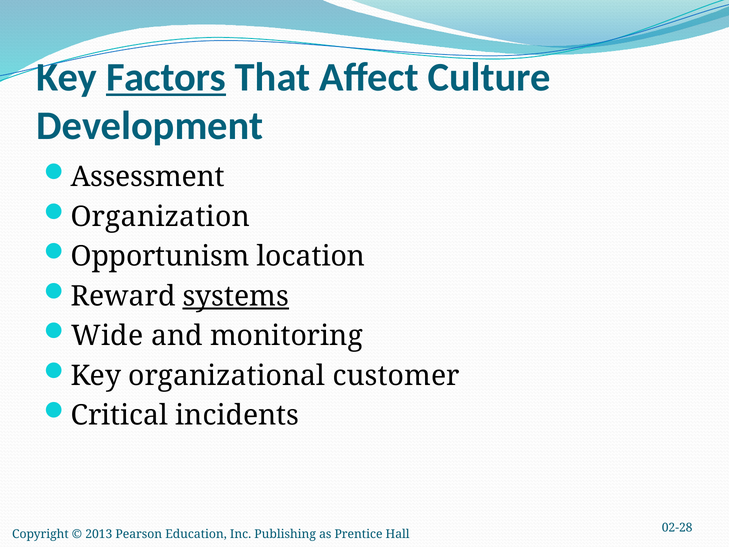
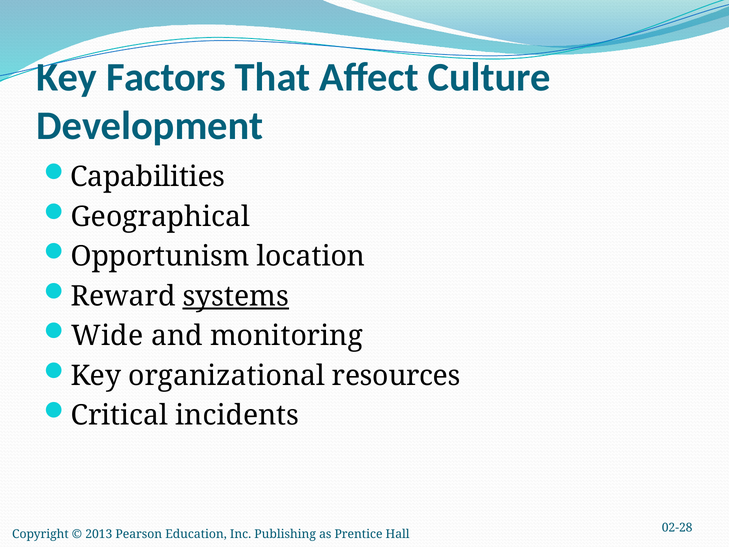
Factors underline: present -> none
Assessment: Assessment -> Capabilities
Organization: Organization -> Geographical
customer: customer -> resources
